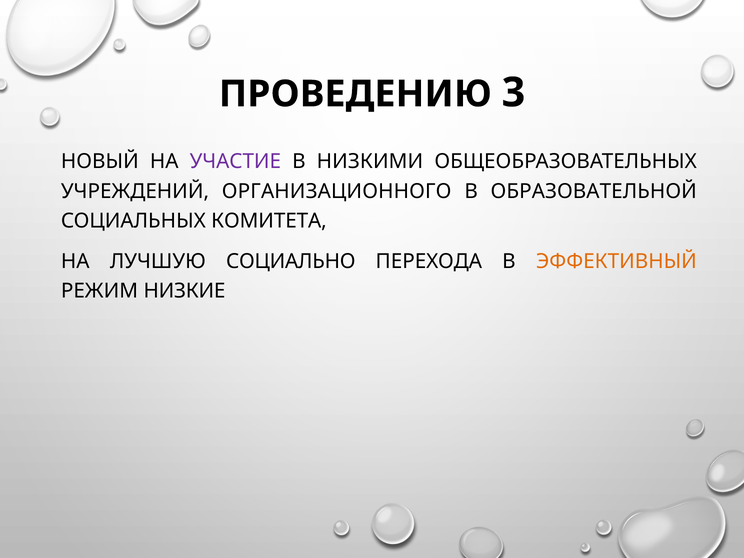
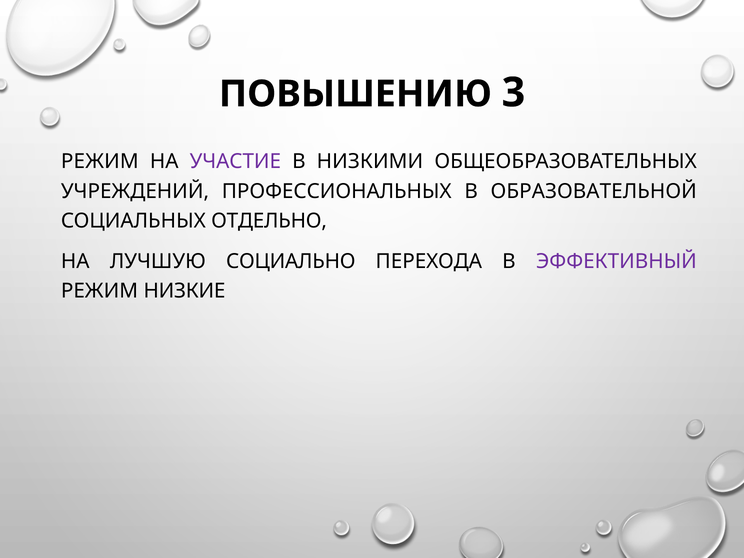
ПРОВЕДЕНИЮ: ПРОВЕДЕНИЮ -> ПОВЫШЕНИЮ
НОВЫЙ at (100, 161): НОВЫЙ -> РЕЖИМ
ОРГАНИЗАЦИОННОГО: ОРГАНИЗАЦИОННОГО -> ПРОФЕССИОНАЛЬНЫХ
КОМИТЕТА: КОМИТЕТА -> ОТДЕЛЬНО
ЭФФЕКТИВНЫЙ colour: orange -> purple
